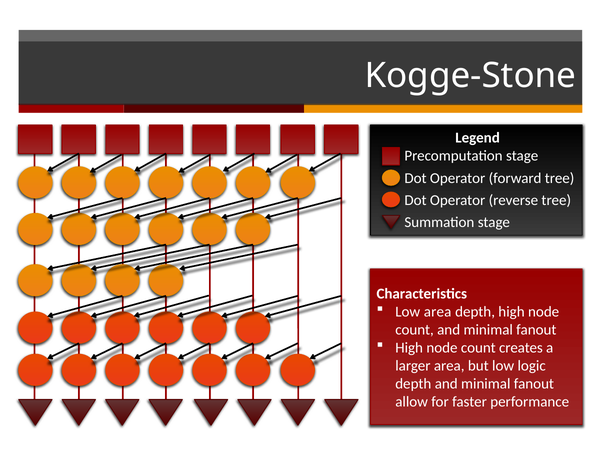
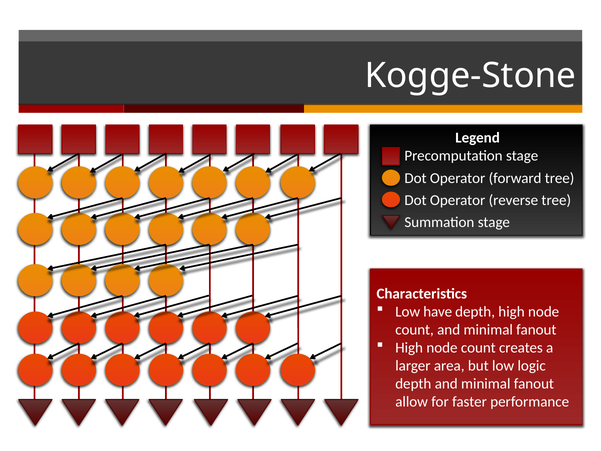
Low area: area -> have
